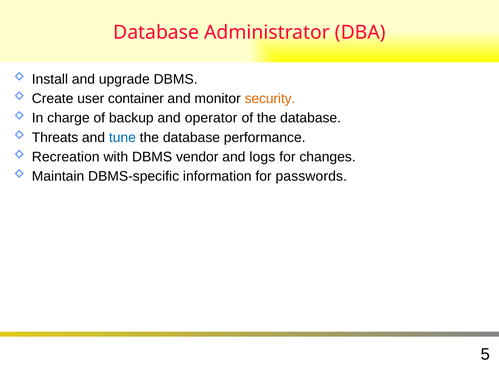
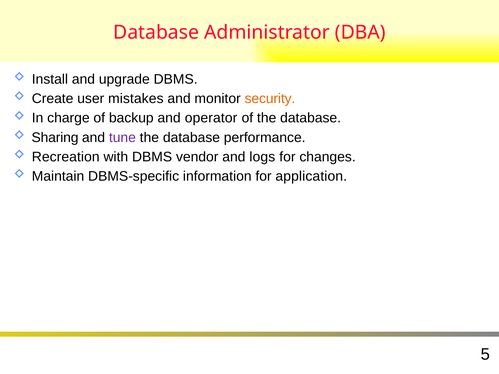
container: container -> mistakes
Threats: Threats -> Sharing
tune colour: blue -> purple
passwords: passwords -> application
